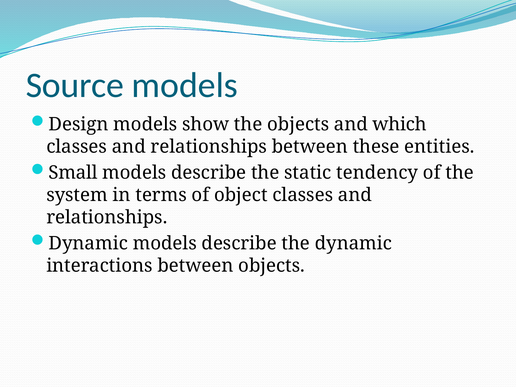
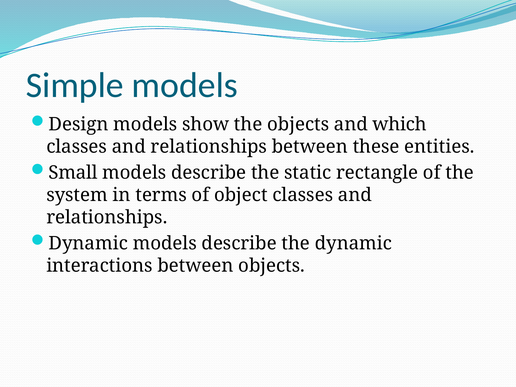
Source: Source -> Simple
tendency: tendency -> rectangle
